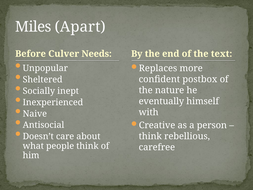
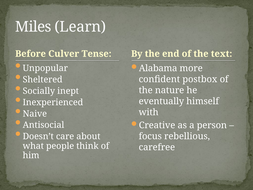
Apart: Apart -> Learn
Needs: Needs -> Tense
Replaces: Replaces -> Alabama
think at (150, 136): think -> focus
